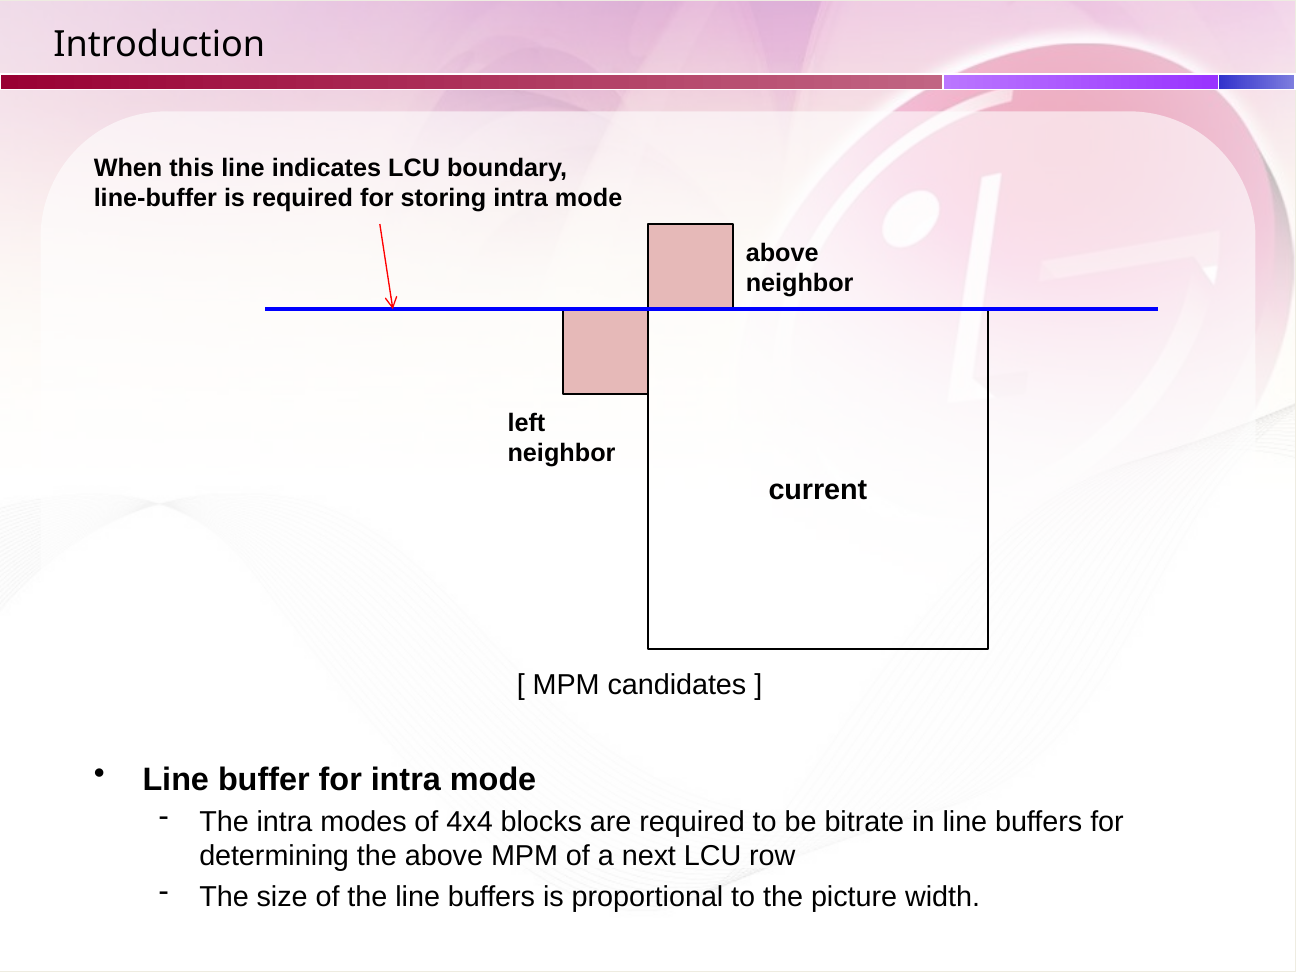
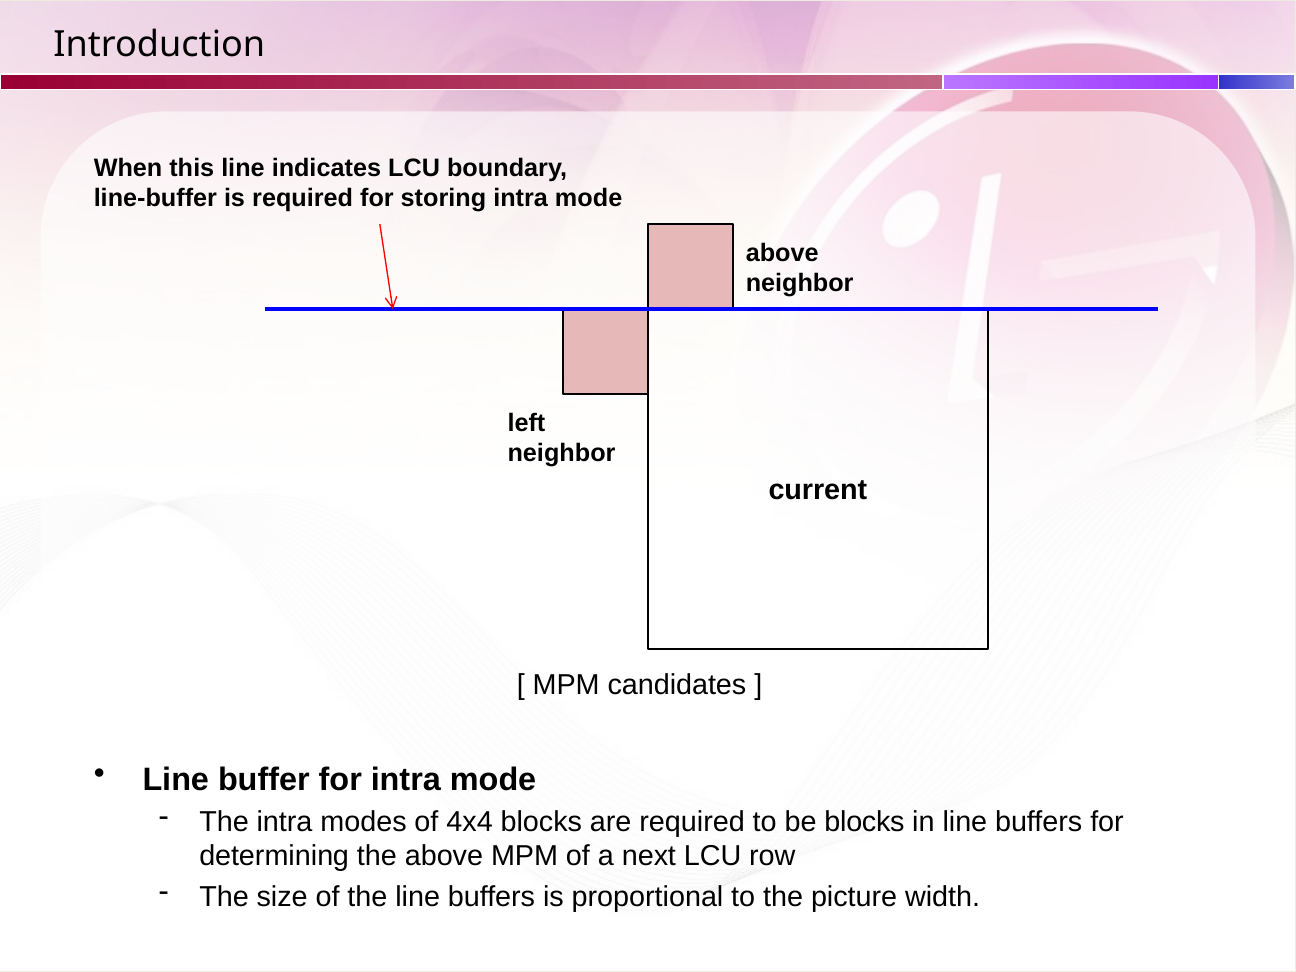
be bitrate: bitrate -> blocks
